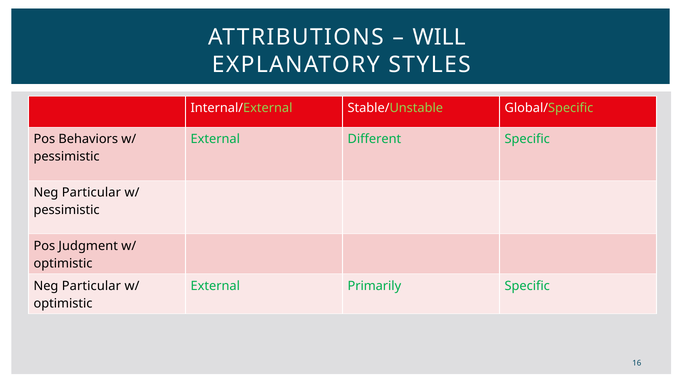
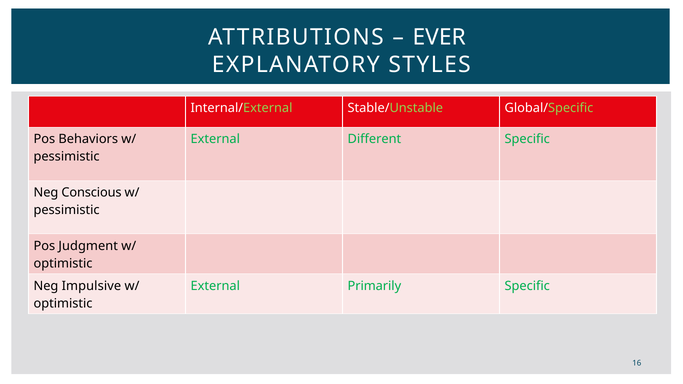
WILL: WILL -> EVER
Particular at (91, 193): Particular -> Conscious
Particular at (91, 286): Particular -> Impulsive
